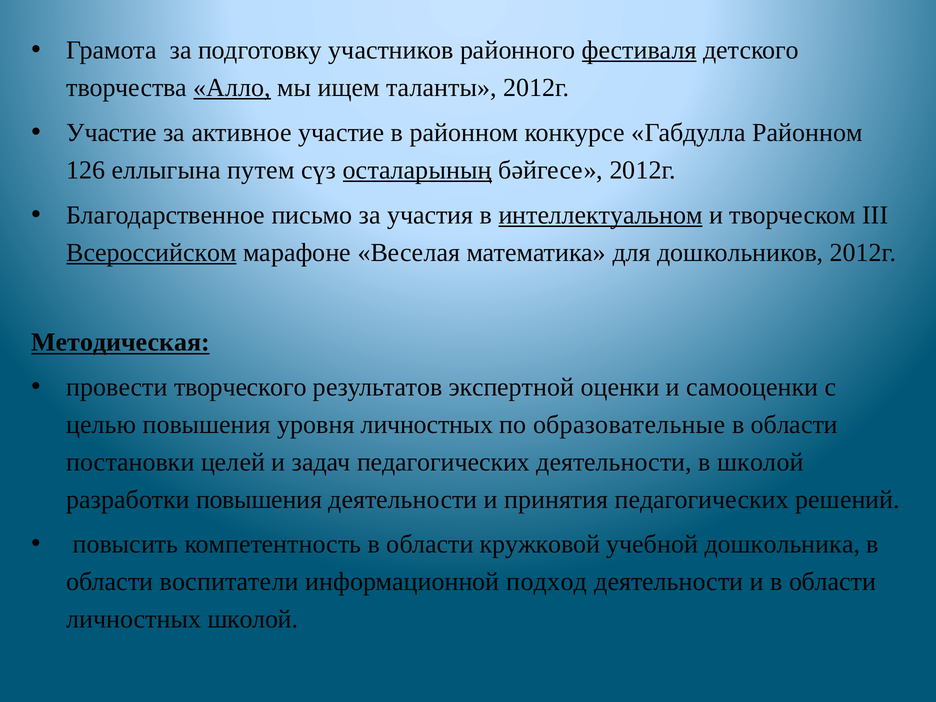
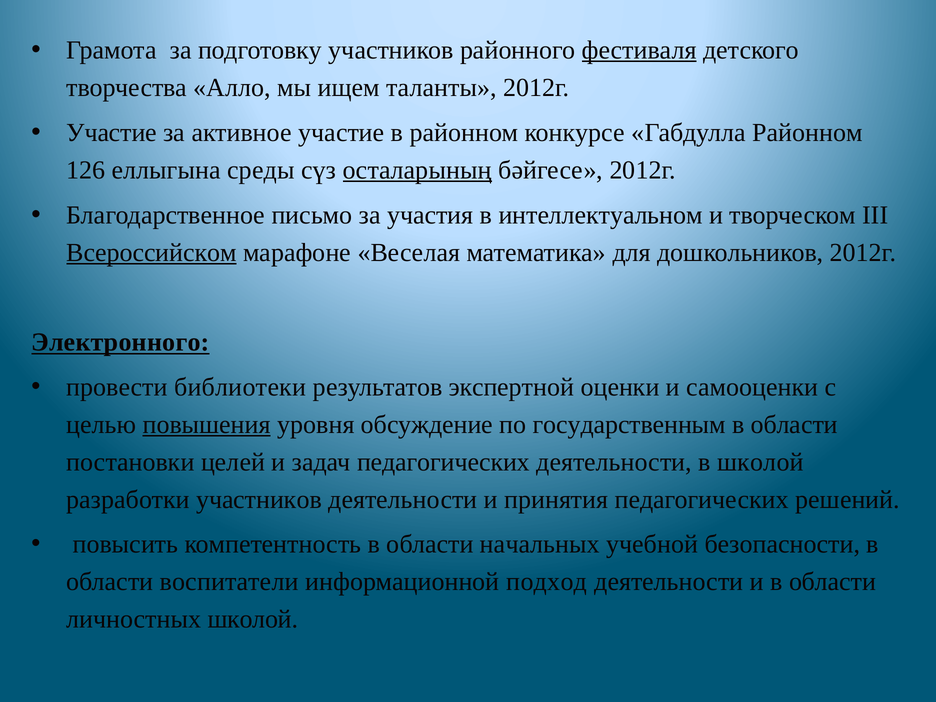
Алло underline: present -> none
путем: путем -> среды
интеллектуальном underline: present -> none
Методическая: Методическая -> Электронного
творческого: творческого -> библиотеки
повышения at (207, 425) underline: none -> present
уровня личностных: личностных -> обсуждение
образовательные: образовательные -> государственным
разработки повышения: повышения -> участников
кружковой: кружковой -> начальных
дошкольника: дошкольника -> безопасности
